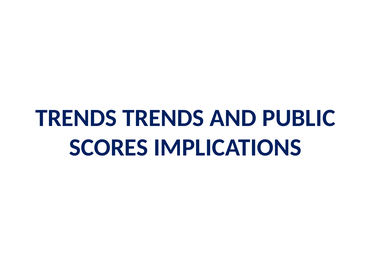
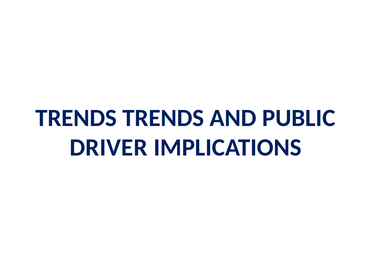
SCORES: SCORES -> DRIVER
